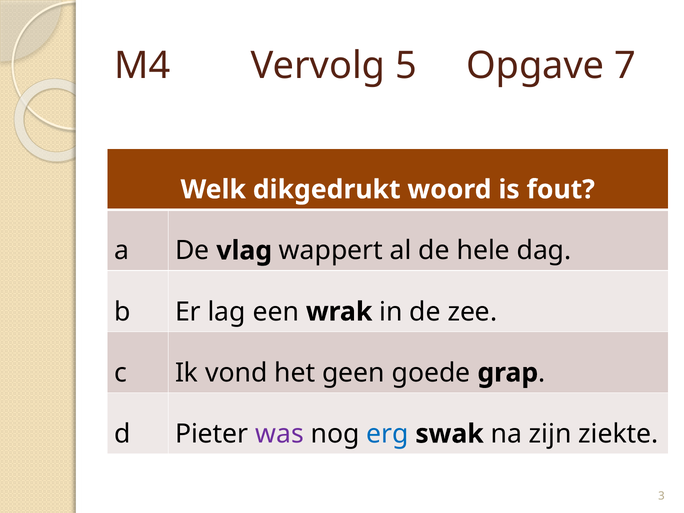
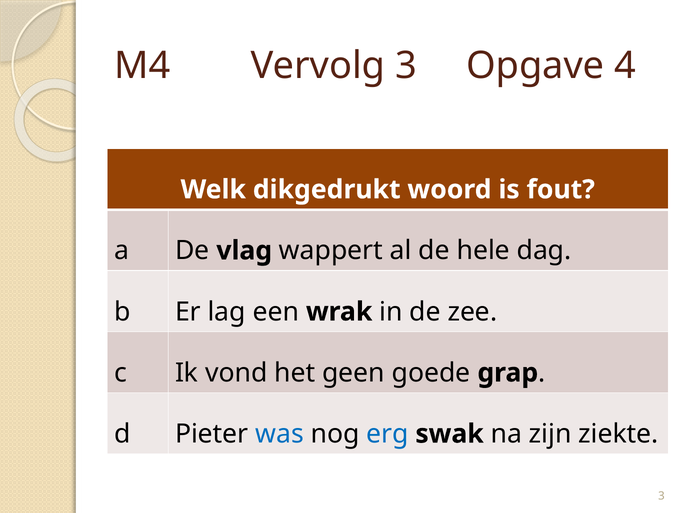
Vervolg 5: 5 -> 3
7: 7 -> 4
was colour: purple -> blue
